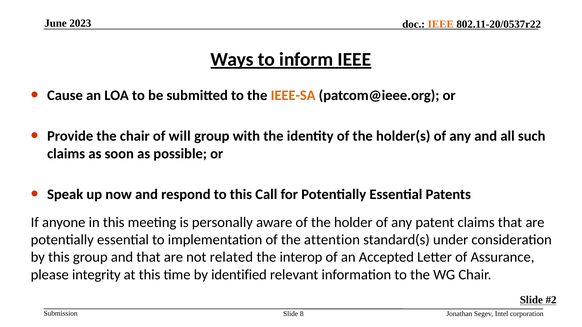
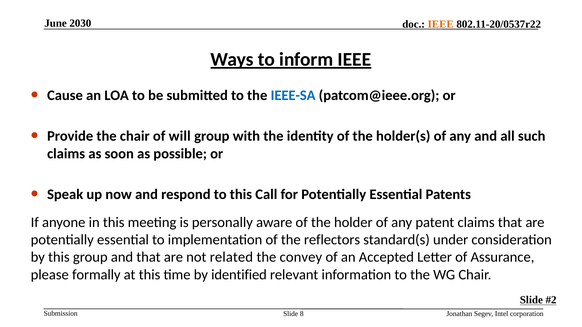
2023: 2023 -> 2030
IEEE-SA colour: orange -> blue
attention: attention -> reflectors
interop: interop -> convey
integrity: integrity -> formally
